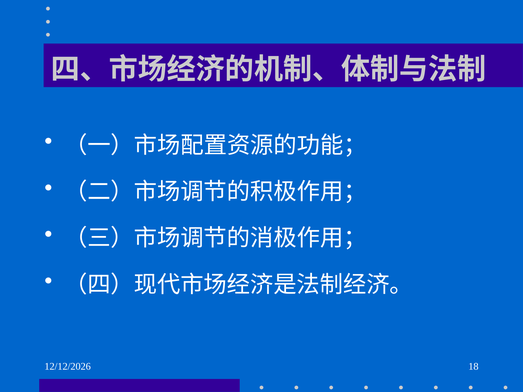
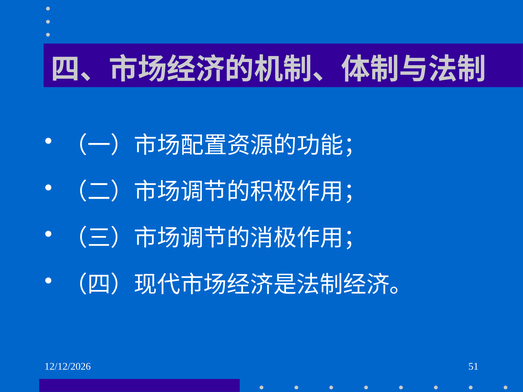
18: 18 -> 51
